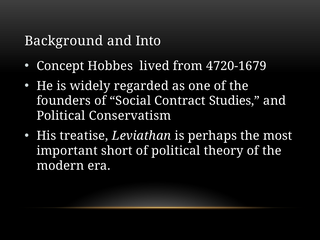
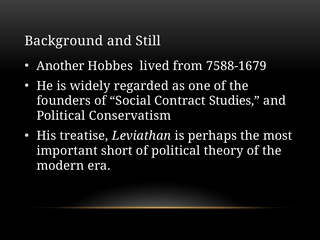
Into: Into -> Still
Concept: Concept -> Another
4720-1679: 4720-1679 -> 7588-1679
